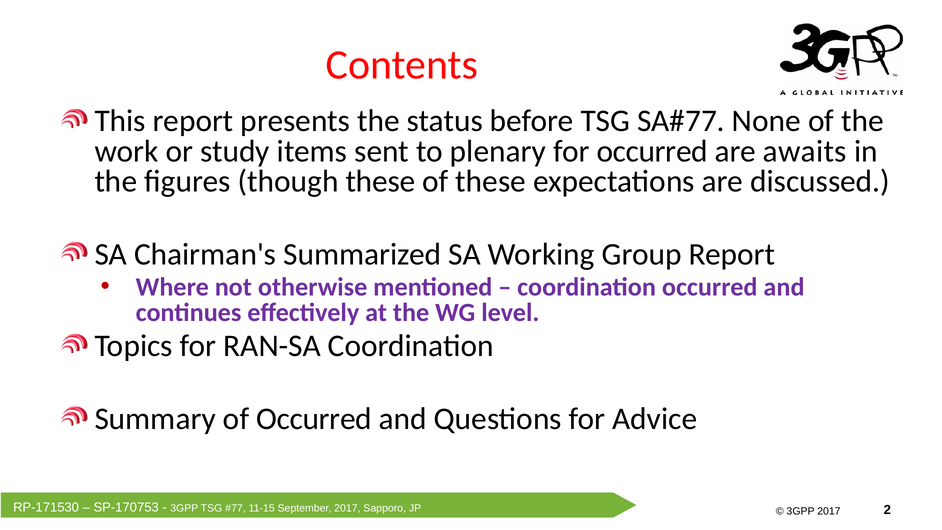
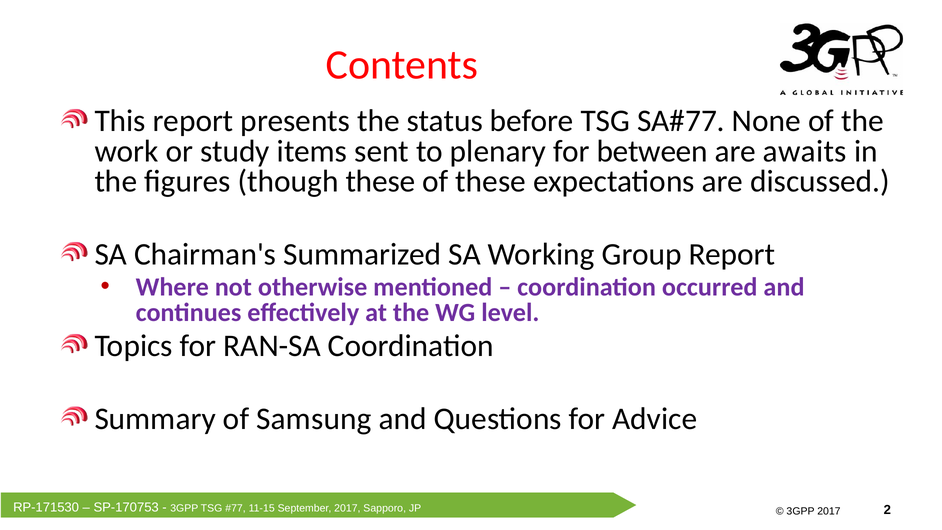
for occurred: occurred -> between
of Occurred: Occurred -> Samsung
